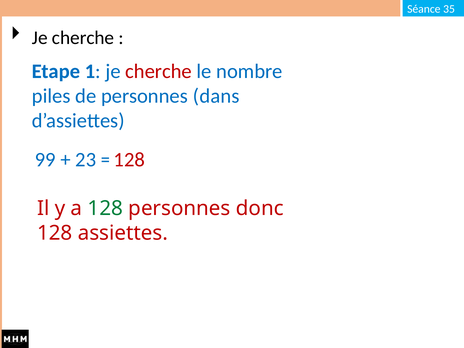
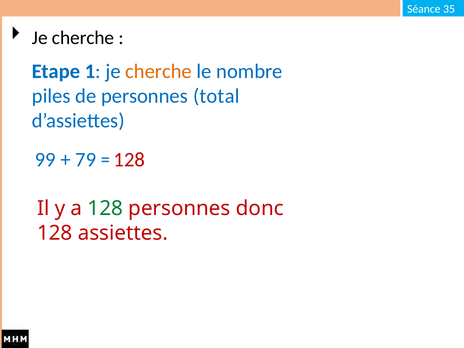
cherche at (159, 71) colour: red -> orange
dans: dans -> total
23: 23 -> 79
